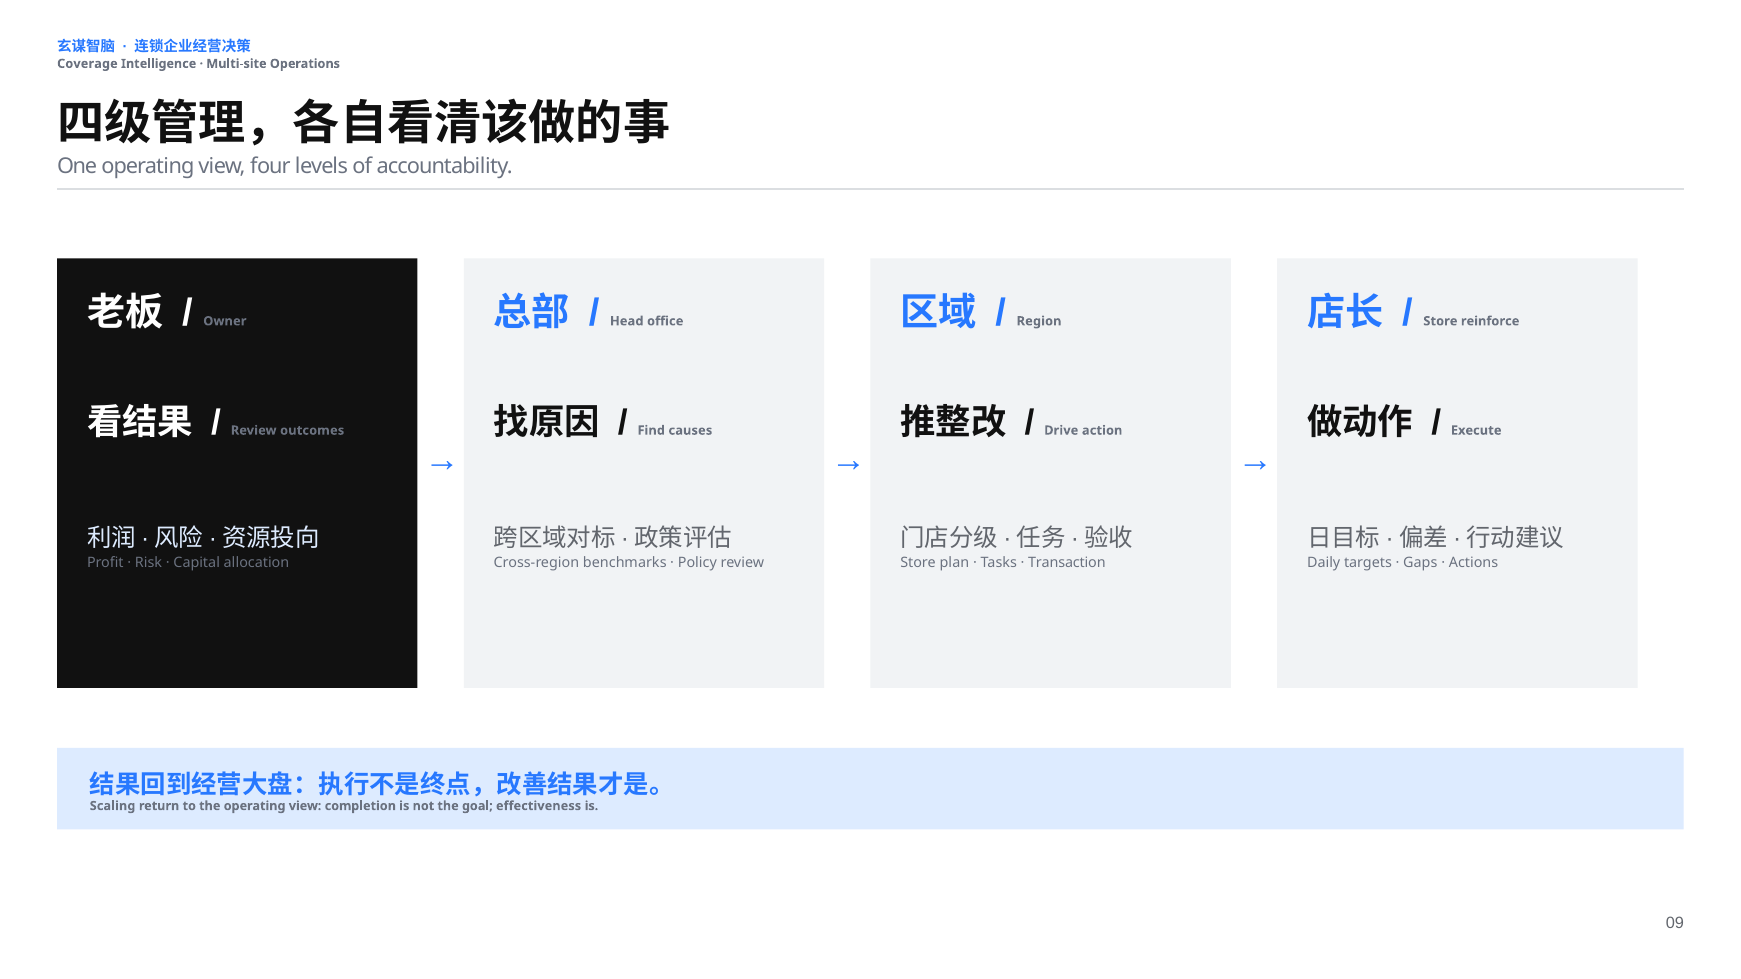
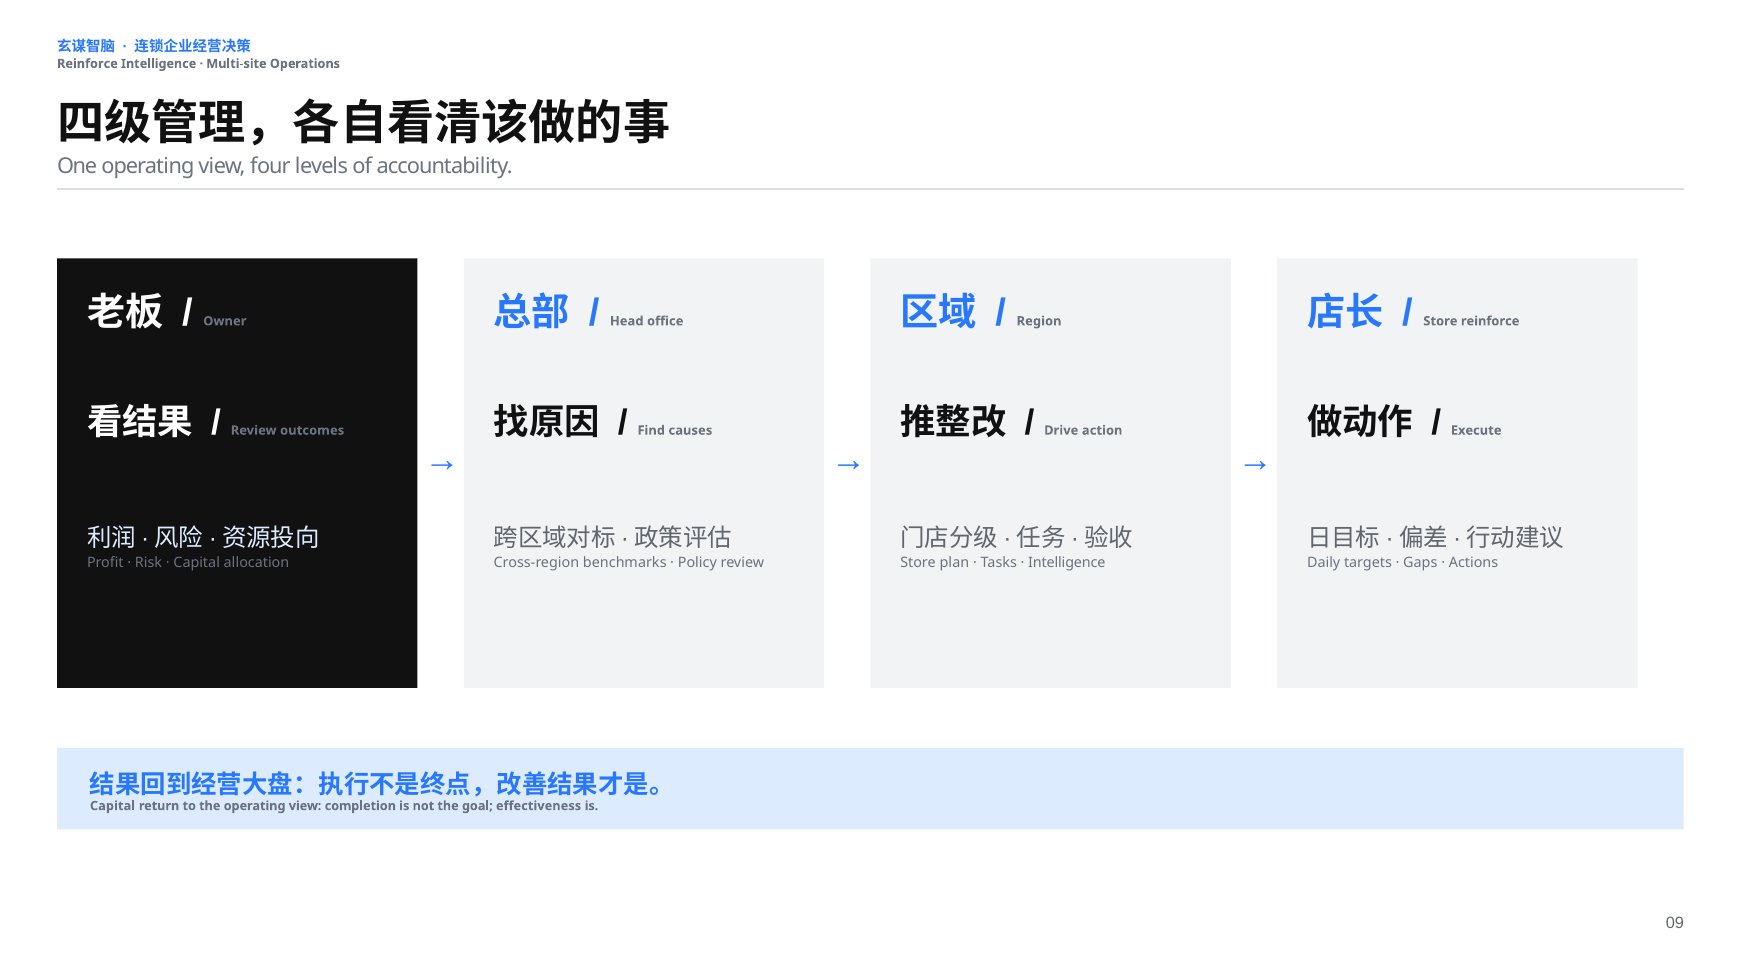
Coverage at (87, 64): Coverage -> Reinforce
Transaction at (1067, 563): Transaction -> Intelligence
Scaling at (113, 806): Scaling -> Capital
